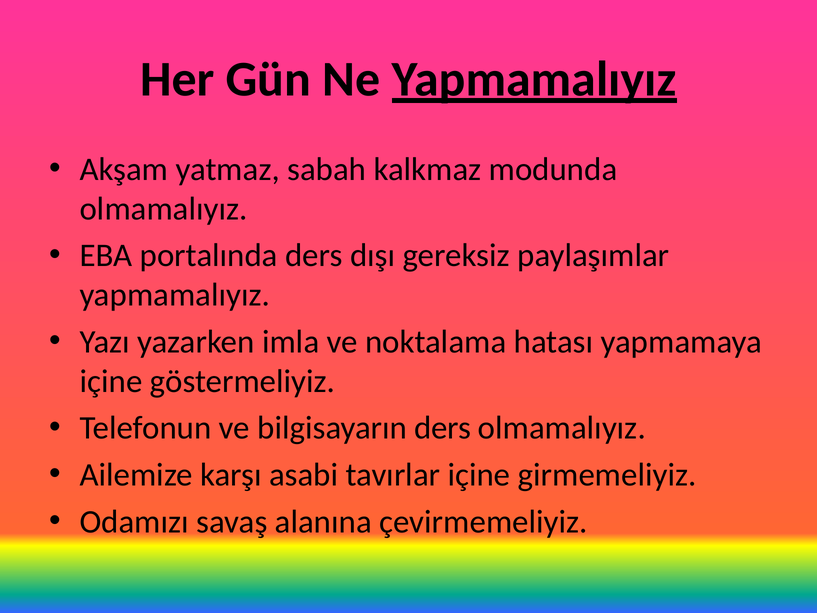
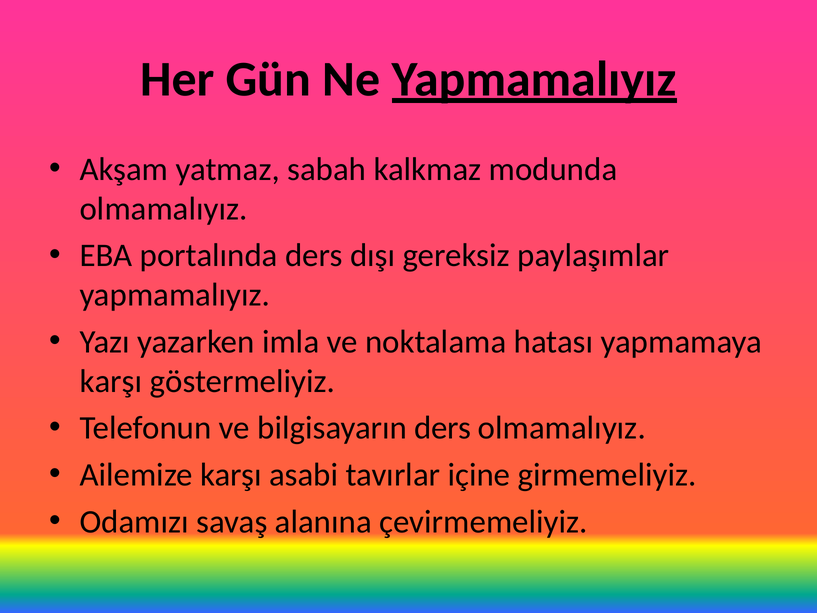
içine at (111, 381): içine -> karşı
